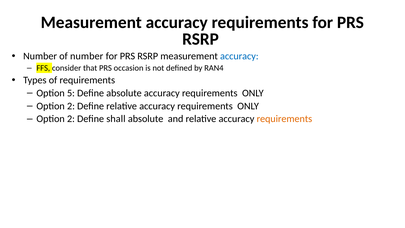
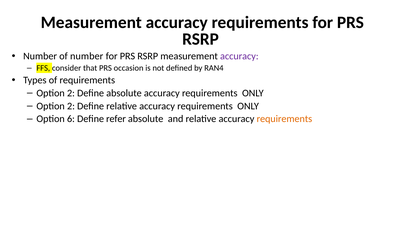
accuracy at (239, 56) colour: blue -> purple
5 at (71, 93): 5 -> 2
2 at (71, 119): 2 -> 6
shall: shall -> refer
